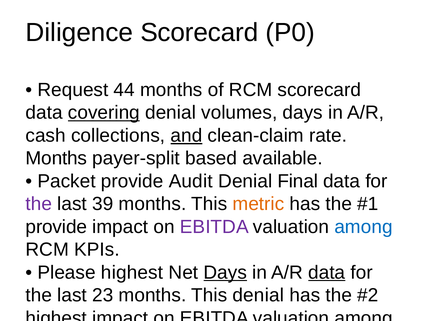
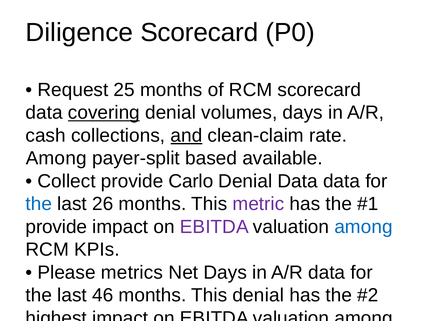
44: 44 -> 25
Months at (56, 158): Months -> Among
Packet at (67, 181): Packet -> Collect
Audit: Audit -> Carlo
Denial Final: Final -> Data
the at (39, 204) colour: purple -> blue
39: 39 -> 26
metric at (258, 204) colour: orange -> purple
Please highest: highest -> metrics
Days at (225, 272) underline: present -> none
data at (327, 272) underline: present -> none
23: 23 -> 46
